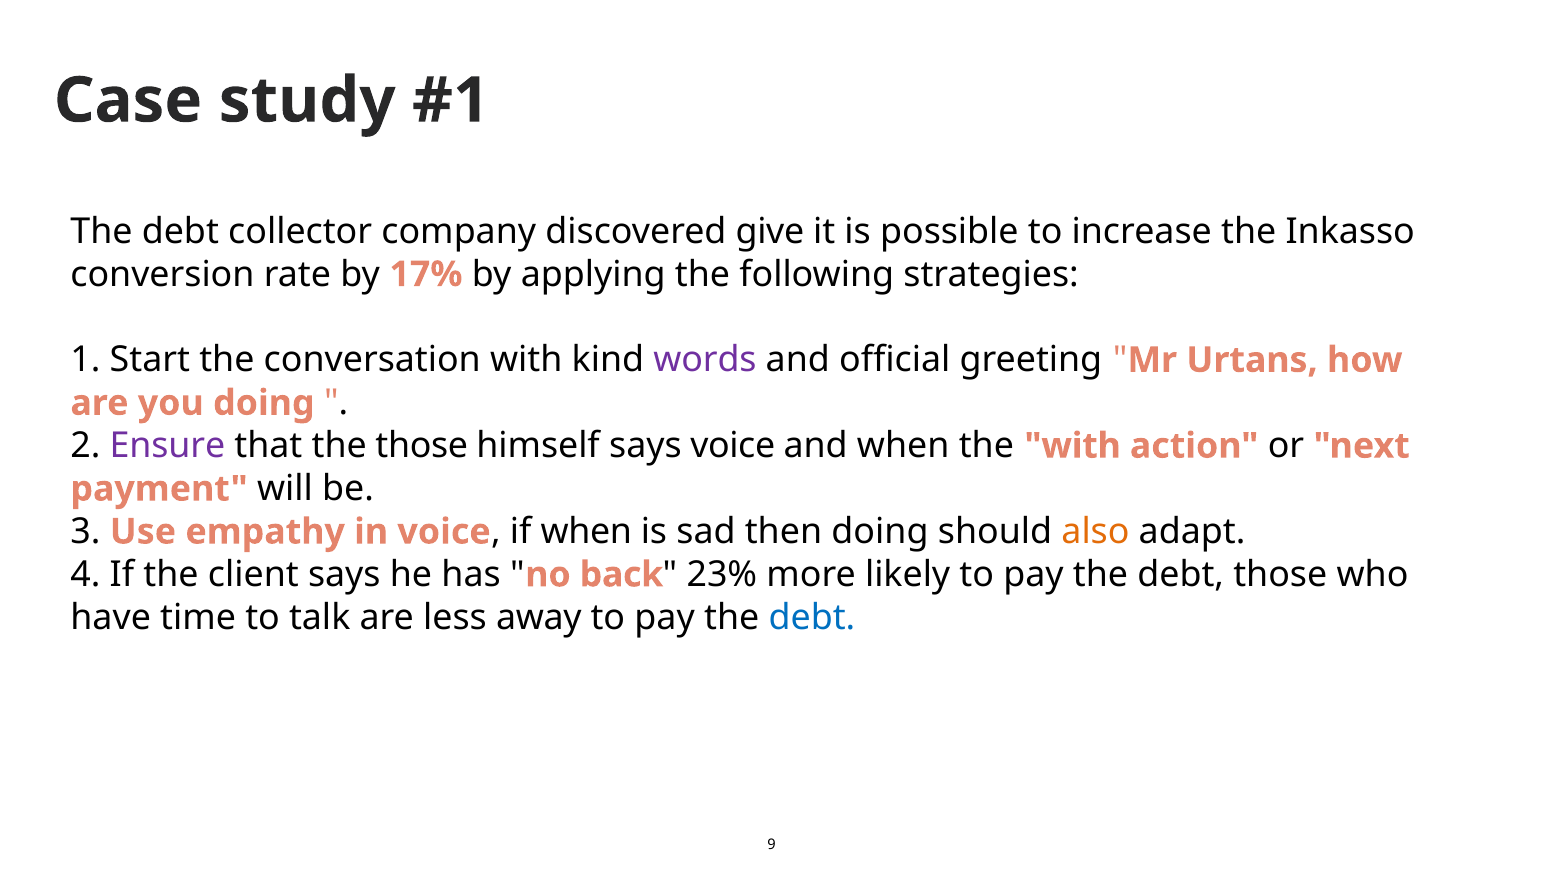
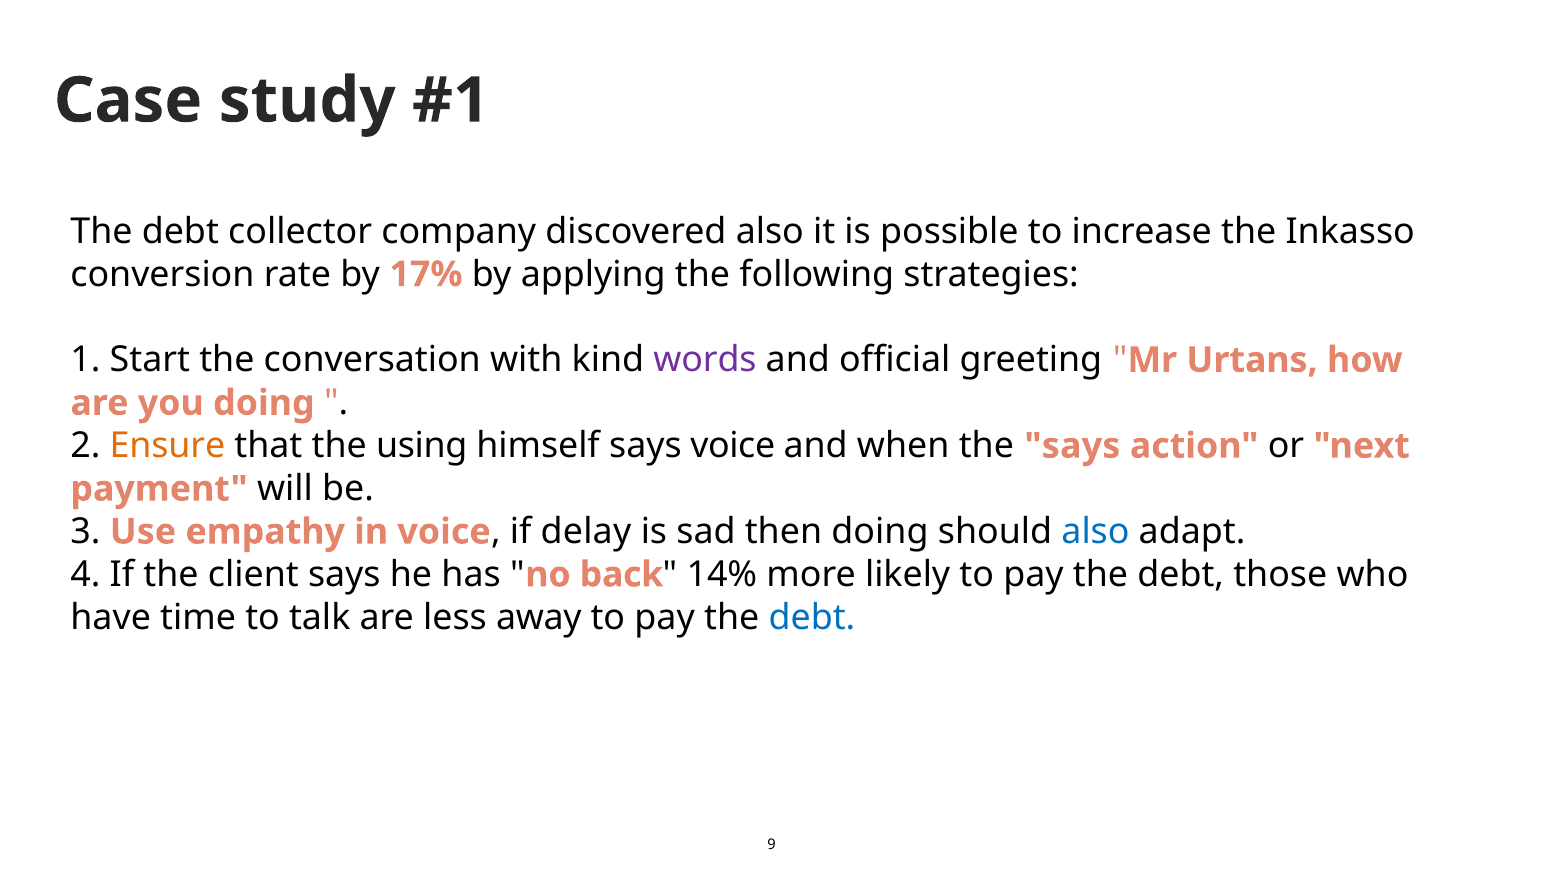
discovered give: give -> also
Ensure colour: purple -> orange
the those: those -> using
the with: with -> says
if when: when -> delay
also at (1095, 532) colour: orange -> blue
23%: 23% -> 14%
